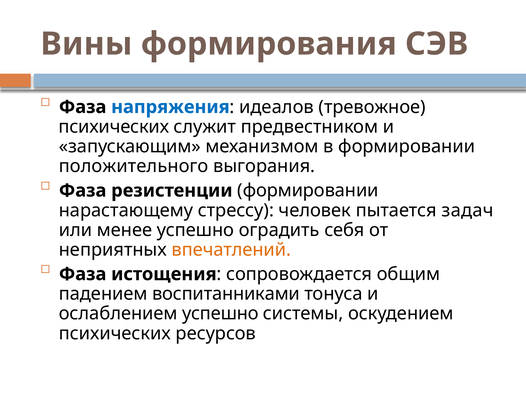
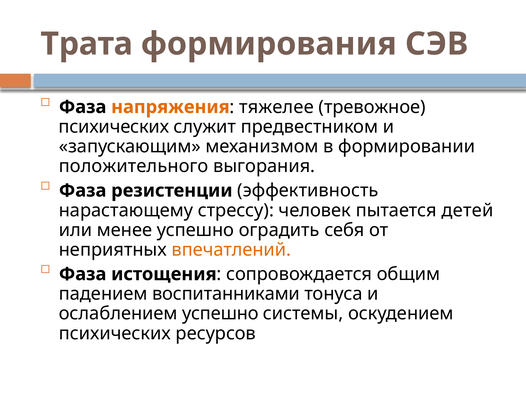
Вины: Вины -> Трата
напряжения colour: blue -> orange
идеалов: идеалов -> тяжелее
резистенции формировании: формировании -> эффективность
задач: задач -> детей
